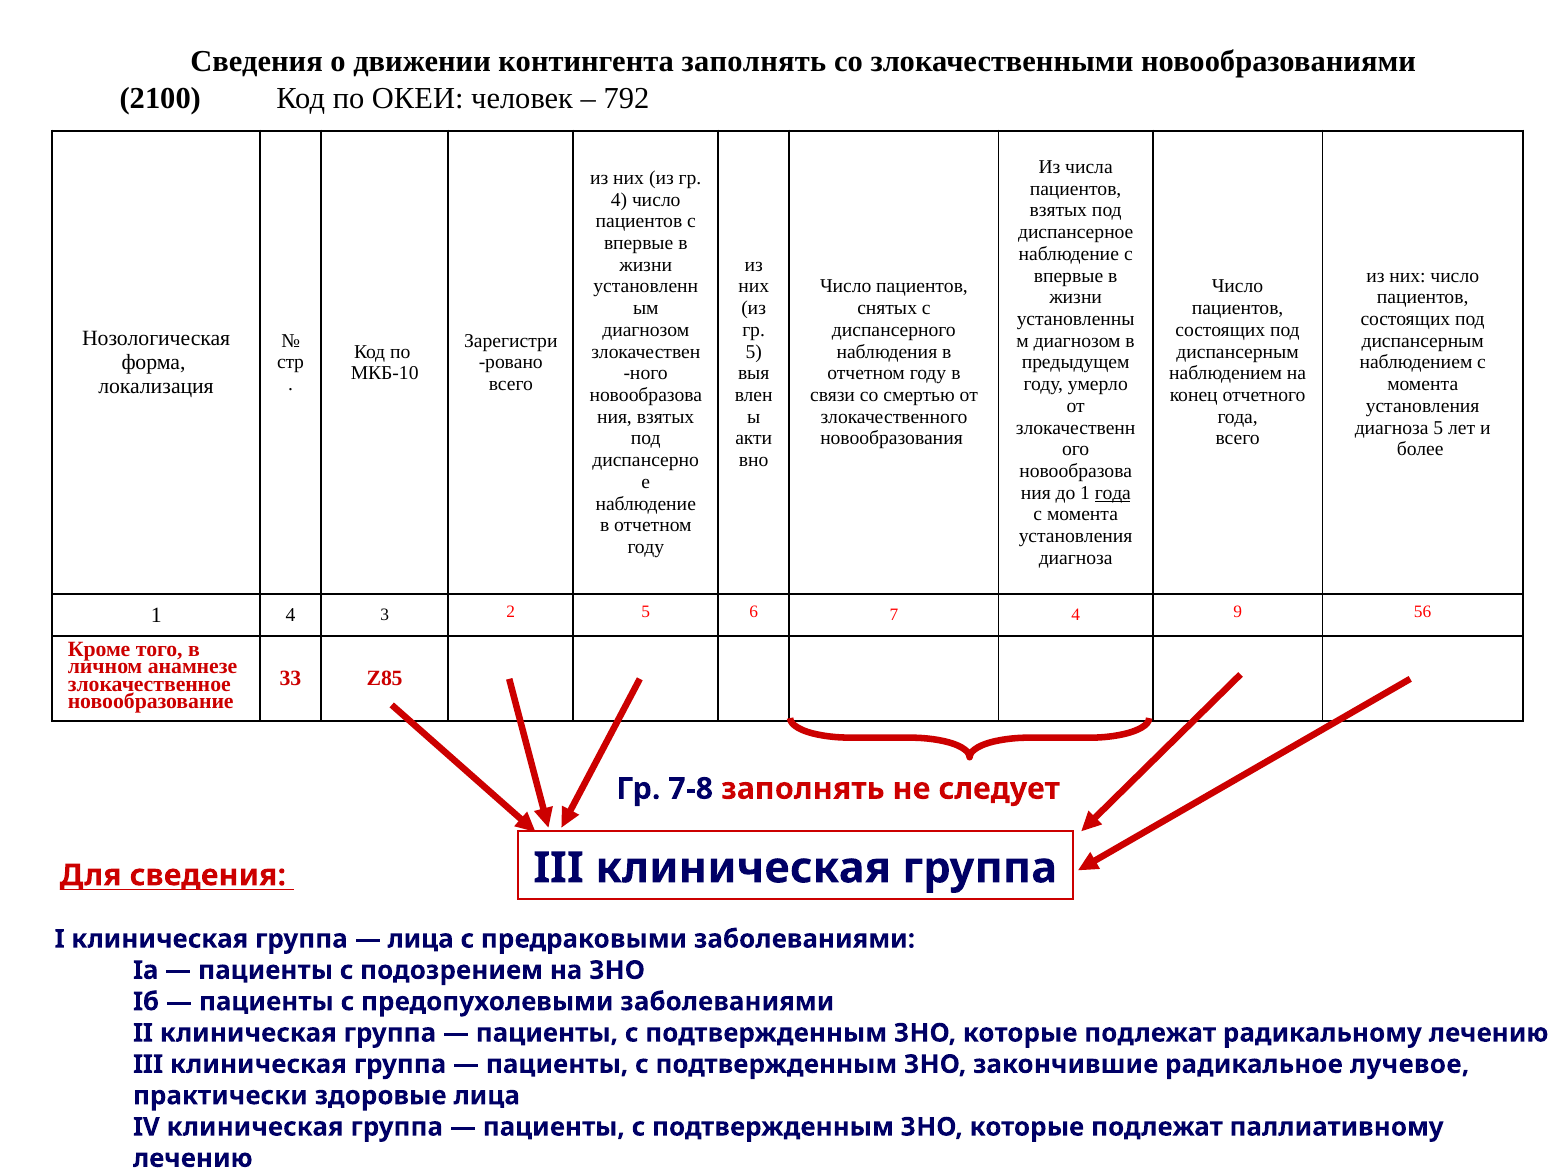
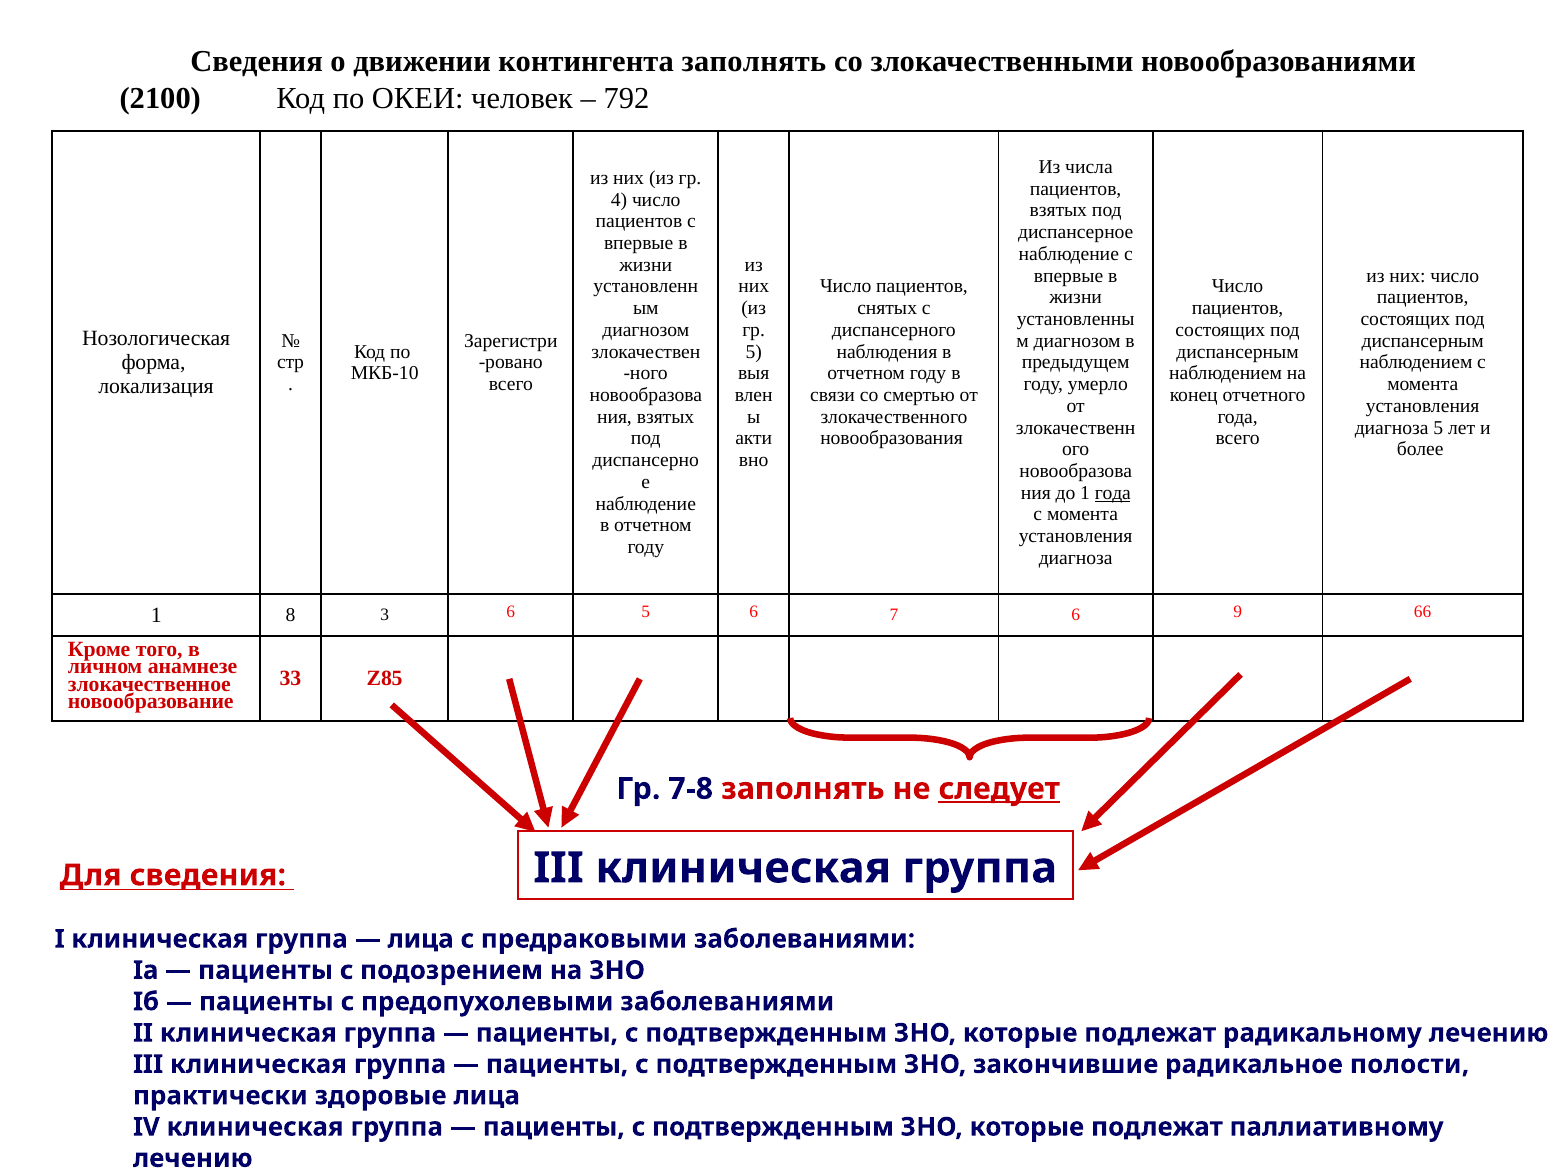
1 4: 4 -> 8
3 2: 2 -> 6
7 4: 4 -> 6
56: 56 -> 66
следует underline: none -> present
лучевое: лучевое -> полости
